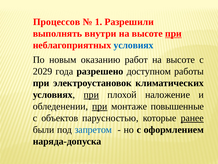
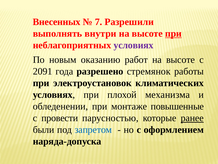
Процессов: Процессов -> Внесенных
1: 1 -> 7
условиях at (134, 45) colour: blue -> purple
2029: 2029 -> 2091
доступном: доступном -> стремянок
при at (91, 94) underline: present -> none
наложение: наложение -> механизма
при at (100, 106) underline: present -> none
объектов: объектов -> провести
